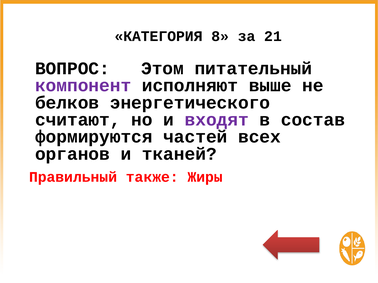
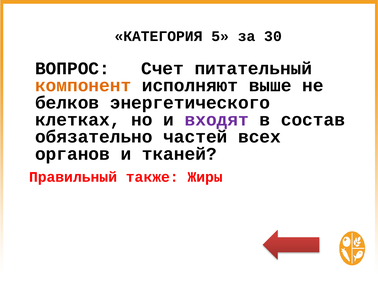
8: 8 -> 5
21: 21 -> 30
Этом: Этом -> Счет
компонент colour: purple -> orange
считают: считают -> клетках
формируются: формируются -> обязательно
